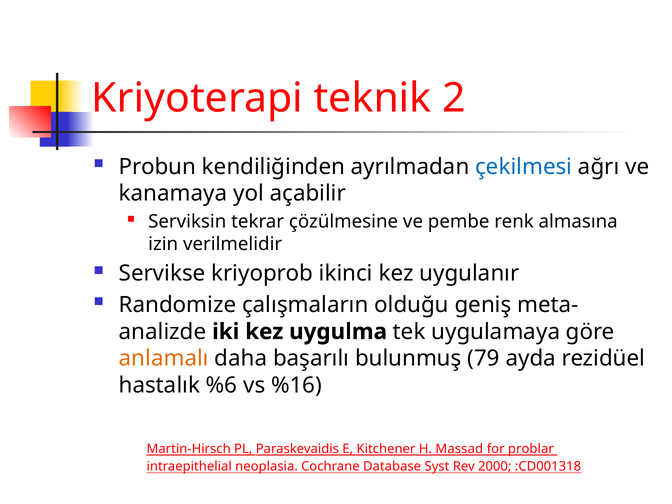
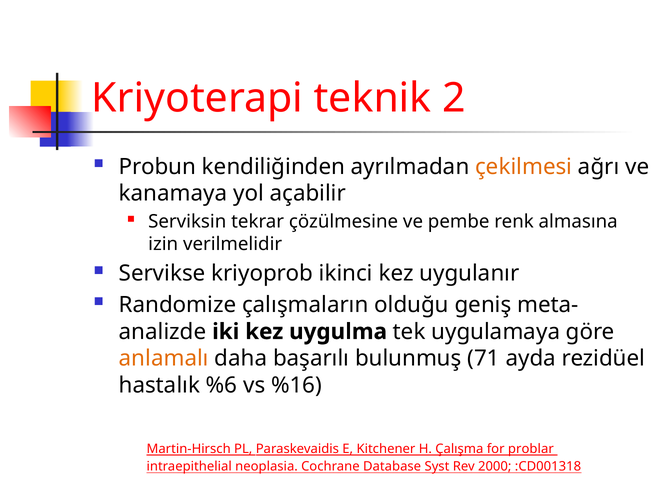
çekilmesi colour: blue -> orange
79: 79 -> 71
Massad: Massad -> Çalışma
